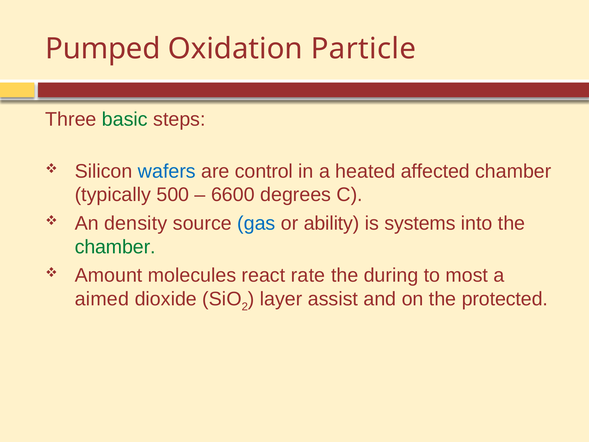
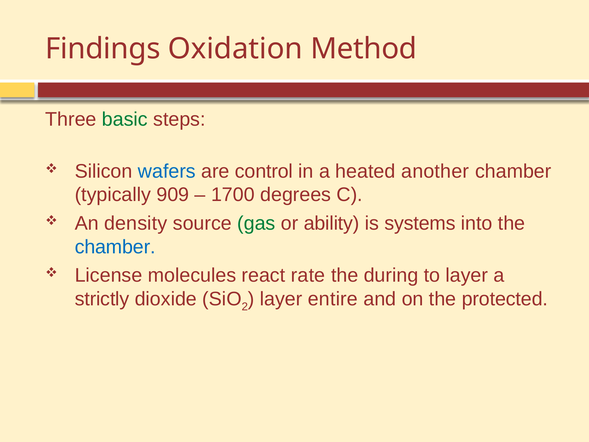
Pumped: Pumped -> Findings
Particle: Particle -> Method
affected: affected -> another
500: 500 -> 909
6600: 6600 -> 1700
gas colour: blue -> green
chamber at (115, 247) colour: green -> blue
Amount: Amount -> License
to most: most -> layer
aimed: aimed -> strictly
assist: assist -> entire
